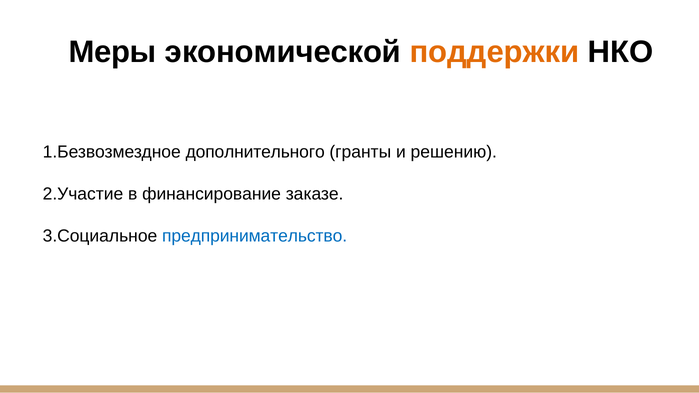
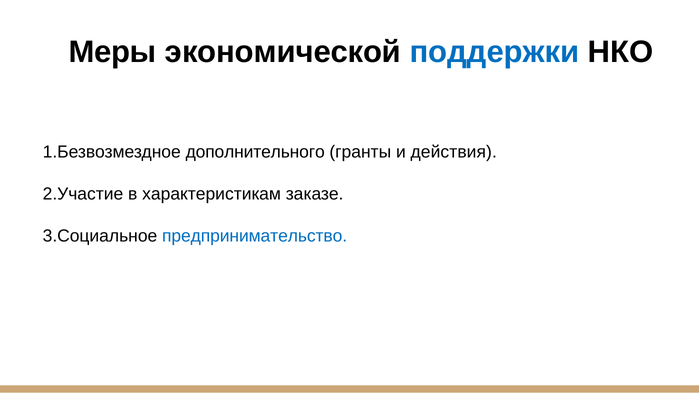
поддержки colour: orange -> blue
решению: решению -> действия
финансирование: финансирование -> характеристикам
